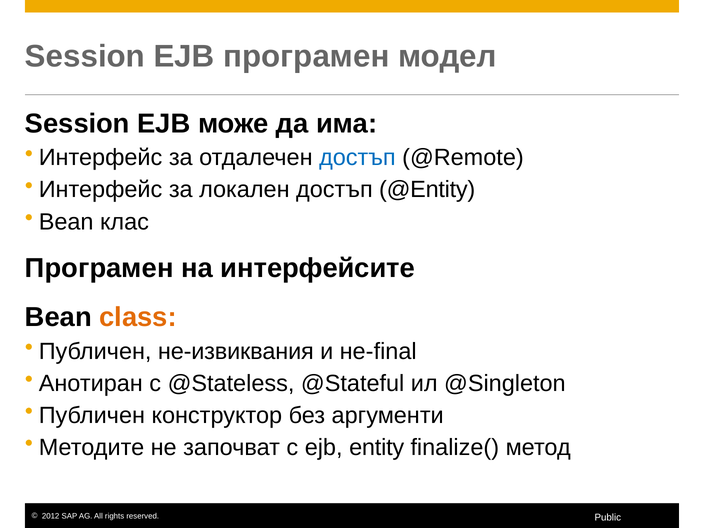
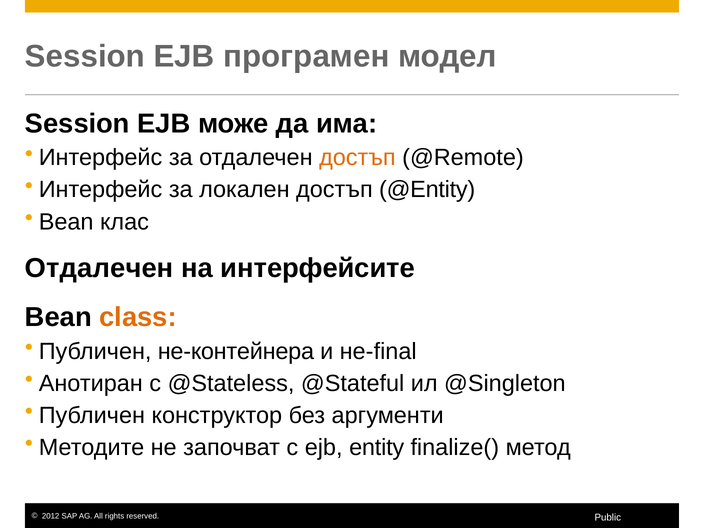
достъп at (357, 158) colour: blue -> orange
Програмен at (99, 268): Програмен -> Отдалечен
не-извиквания: не-извиквания -> не-контейнера
